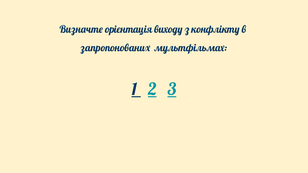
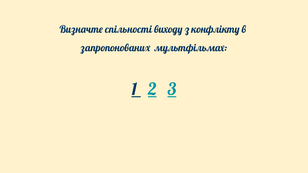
орієнтація: орієнтація -> спільності
